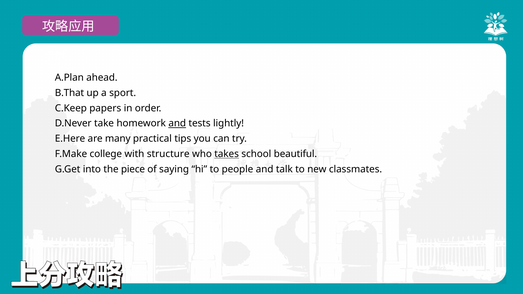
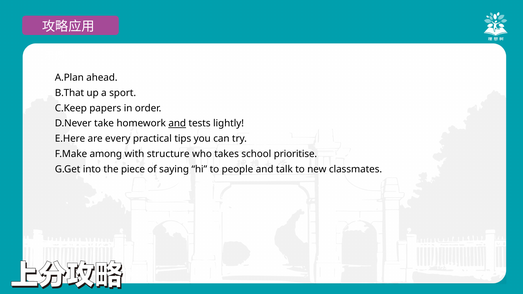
many: many -> every
college: college -> among
takes underline: present -> none
beautiful: beautiful -> prioritise
